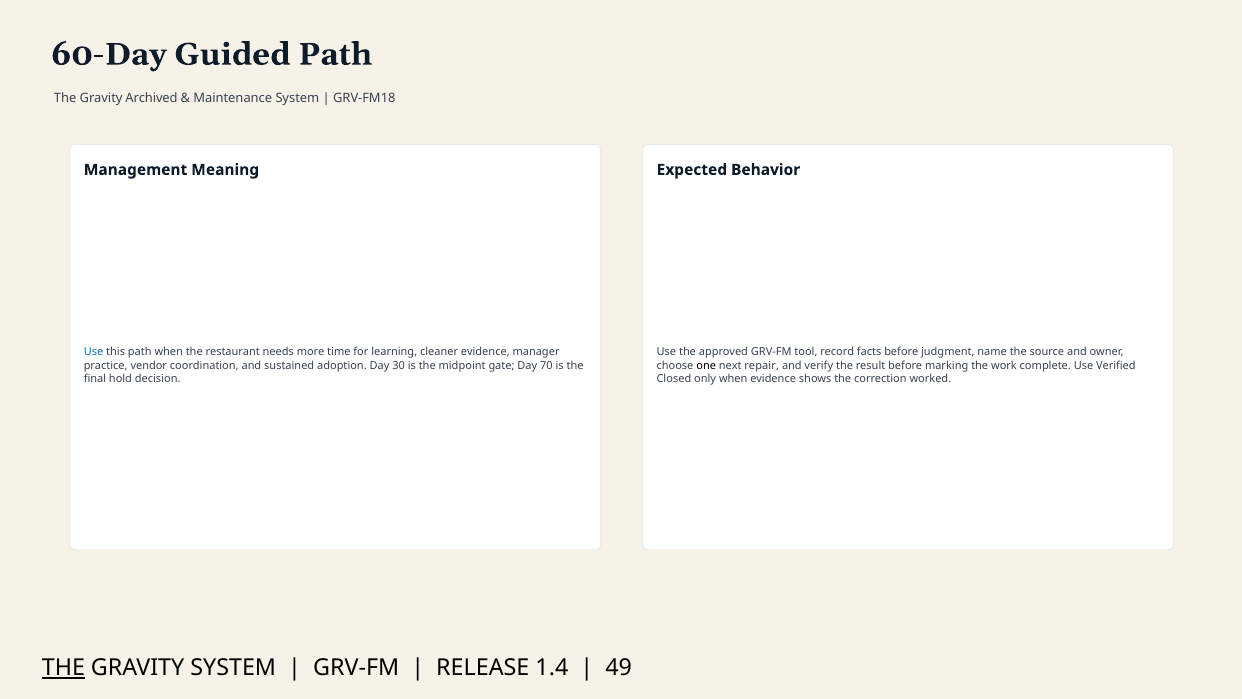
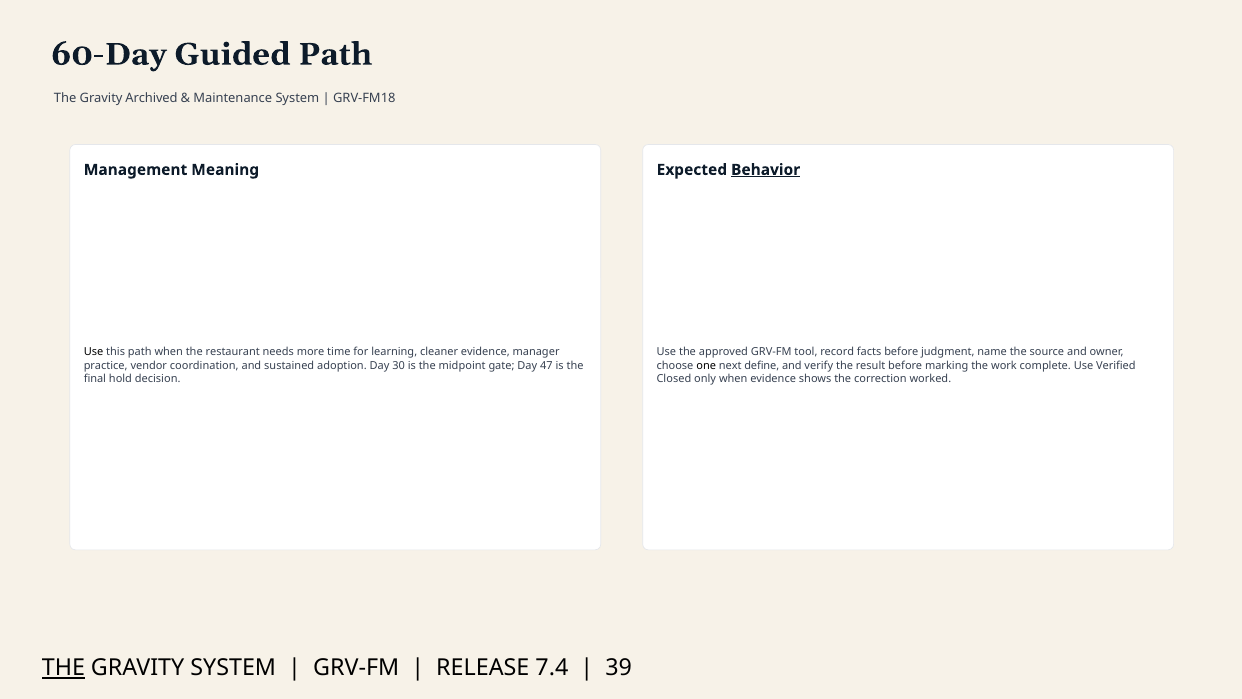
Behavior underline: none -> present
Use at (94, 352) colour: blue -> black
70: 70 -> 47
repair: repair -> define
1.4: 1.4 -> 7.4
49: 49 -> 39
